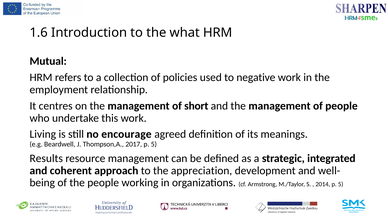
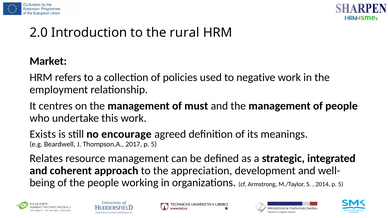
1.6: 1.6 -> 2.0
what: what -> rural
Mutual: Mutual -> Market
short: short -> must
Living: Living -> Exists
Results: Results -> Relates
